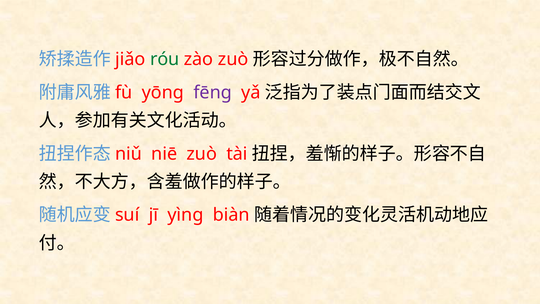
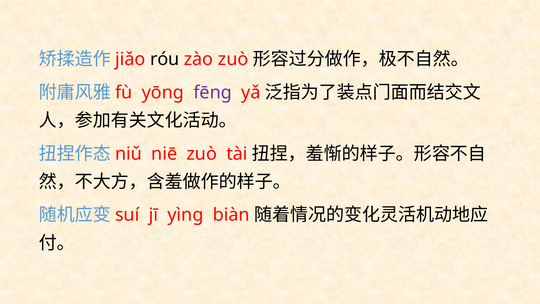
róu colour: green -> black
